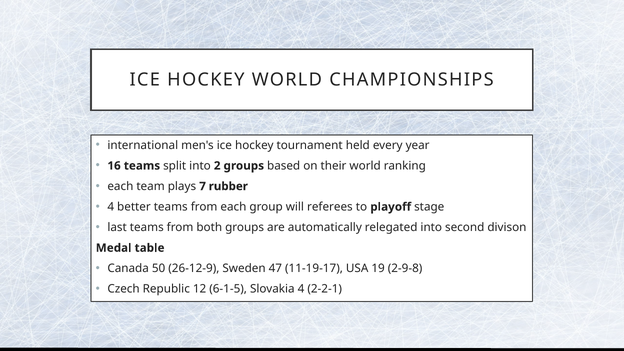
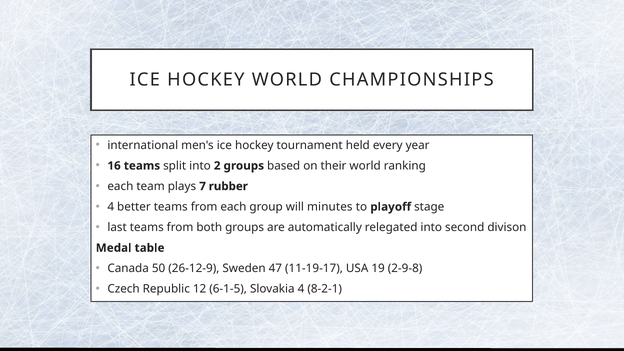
referees: referees -> minutes
2-2-1: 2-2-1 -> 8-2-1
